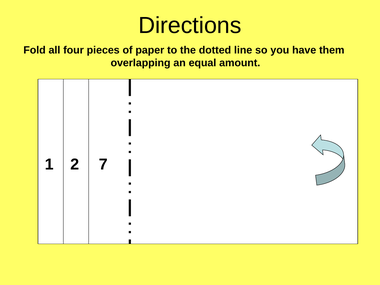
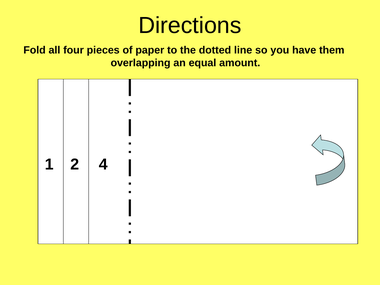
7: 7 -> 4
